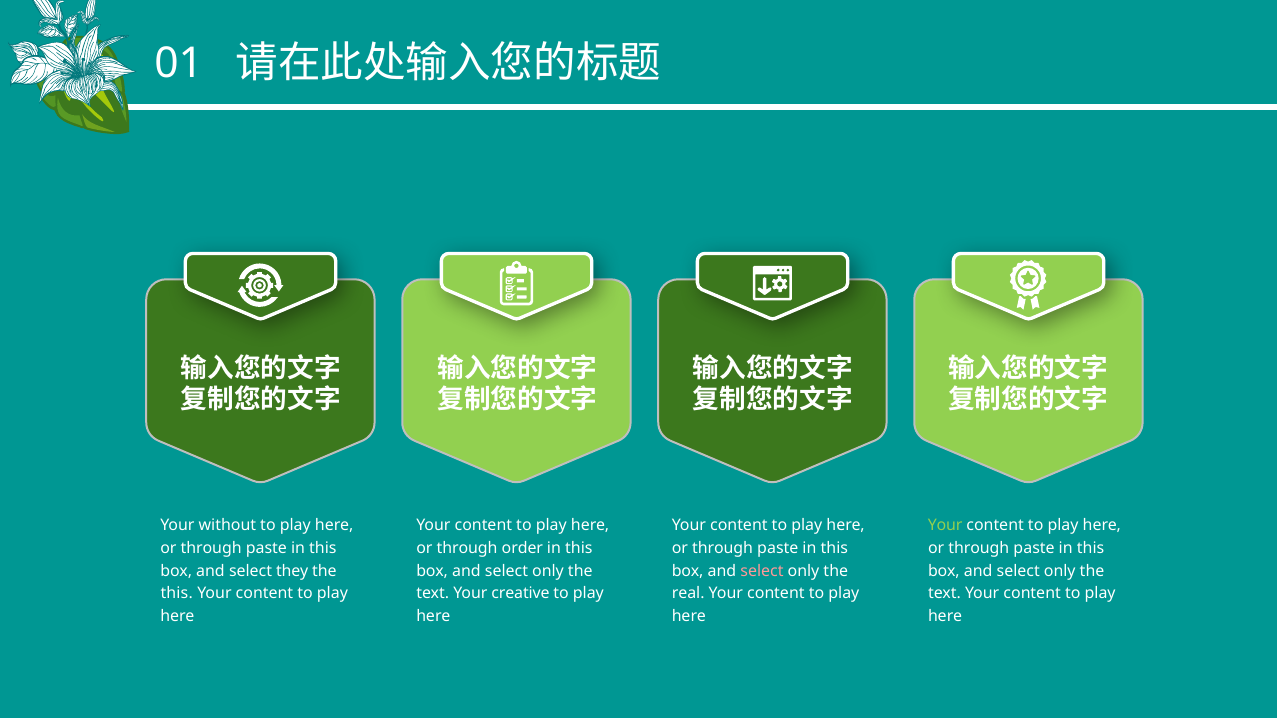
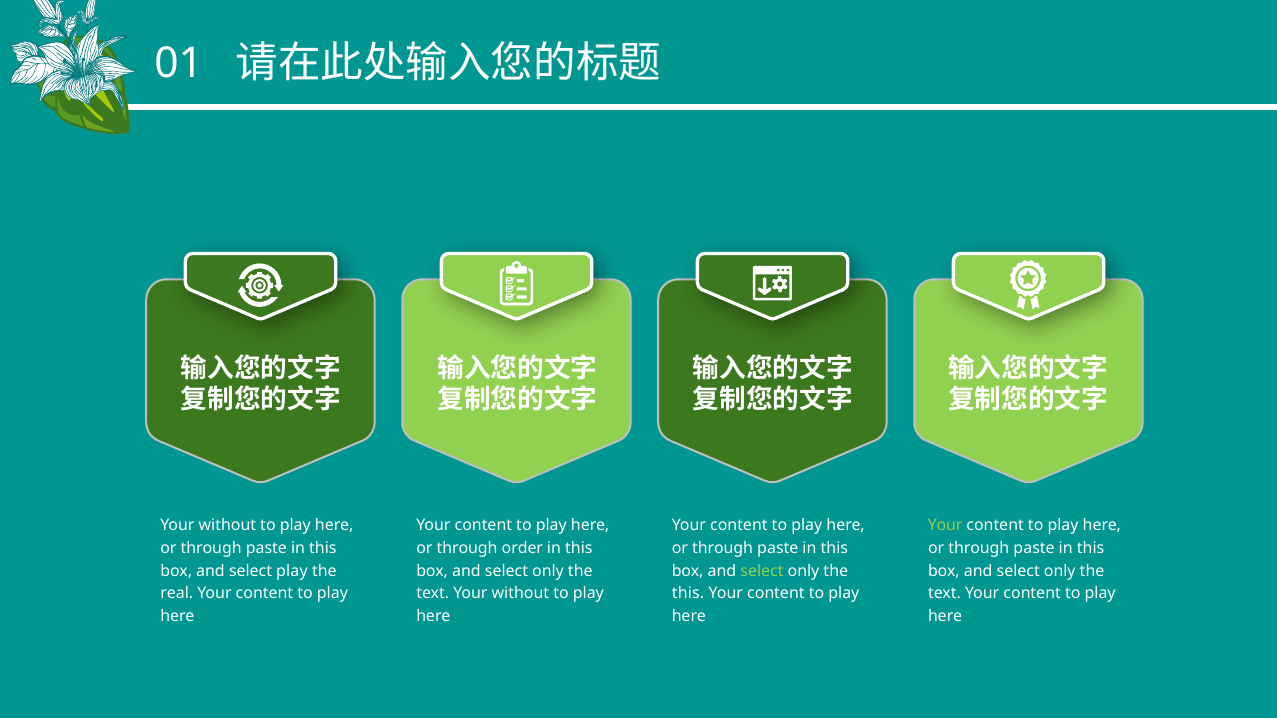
select they: they -> play
select at (762, 571) colour: pink -> light green
this at (177, 594): this -> real
text Your creative: creative -> without
real at (688, 594): real -> this
